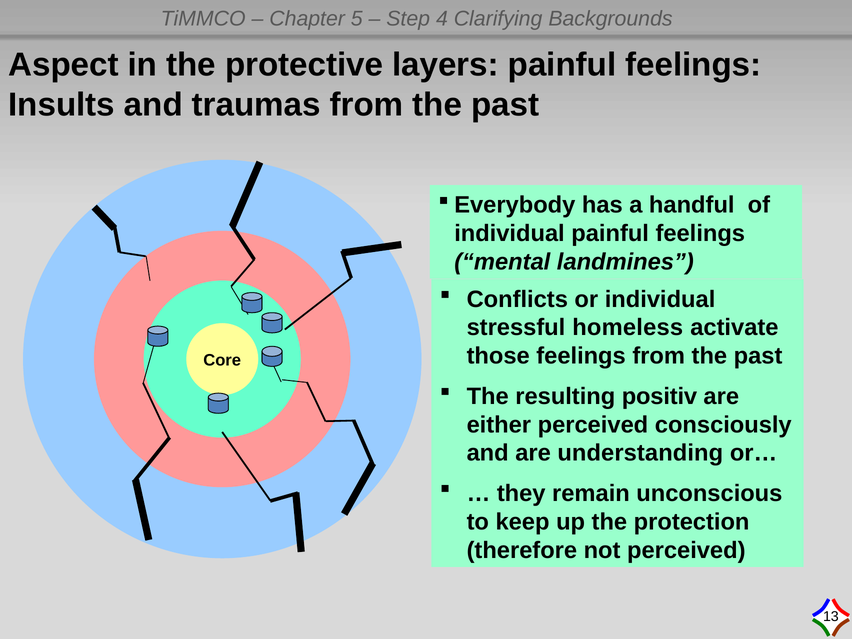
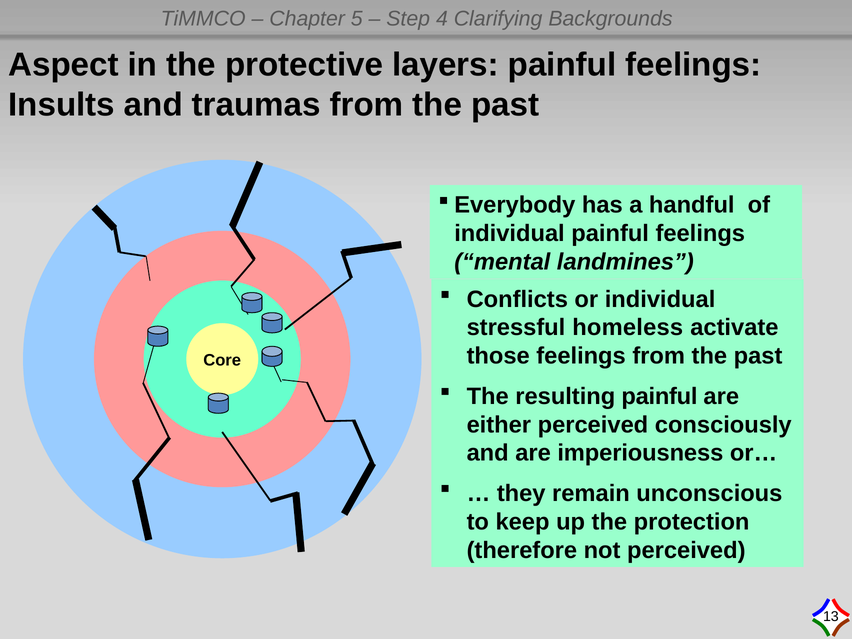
resulting positiv: positiv -> painful
understanding: understanding -> imperiousness
